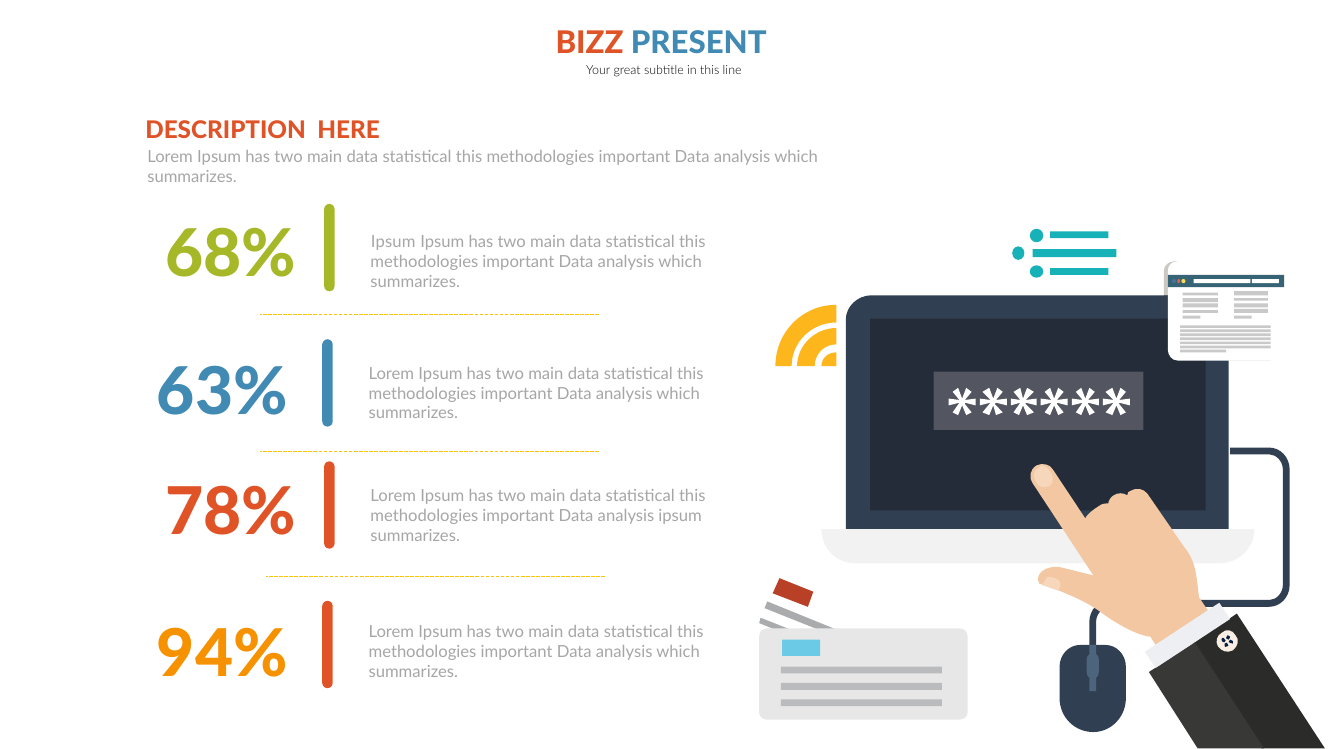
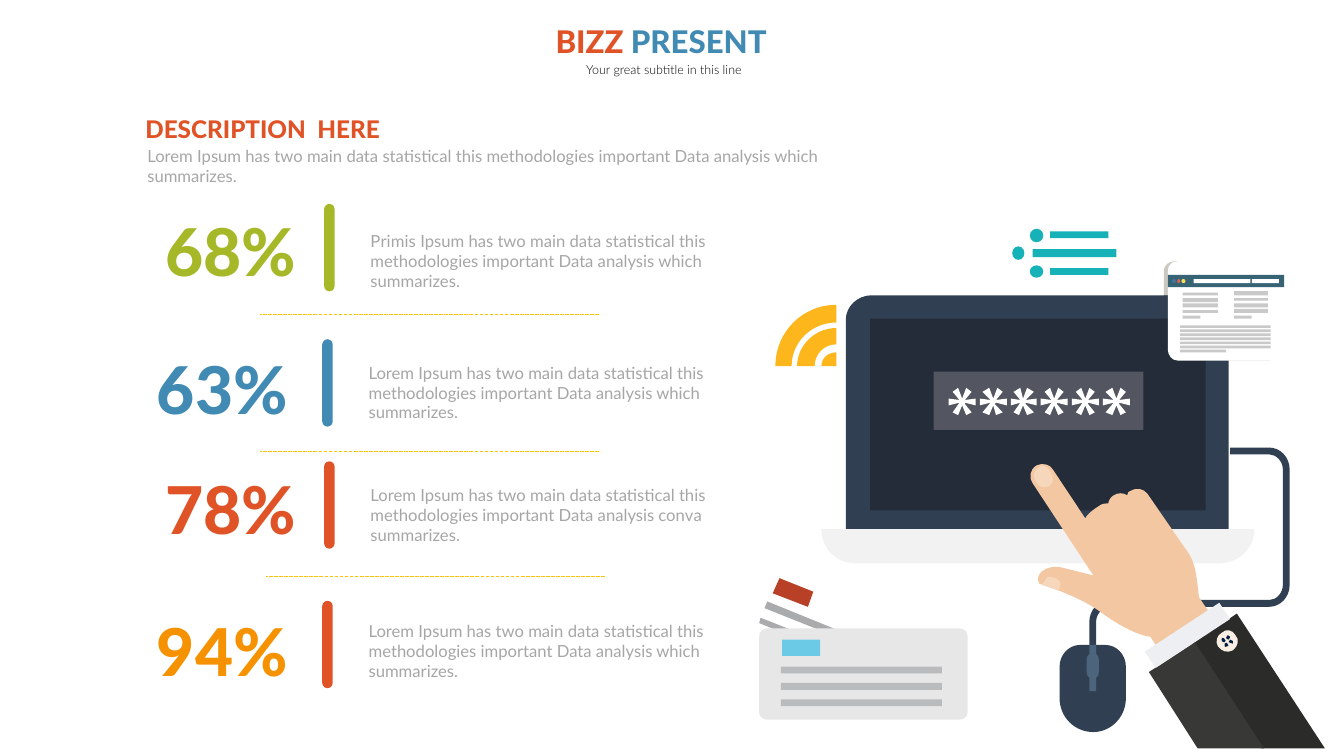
68% Ipsum: Ipsum -> Primis
analysis ipsum: ipsum -> conva
